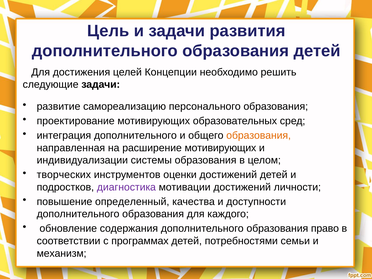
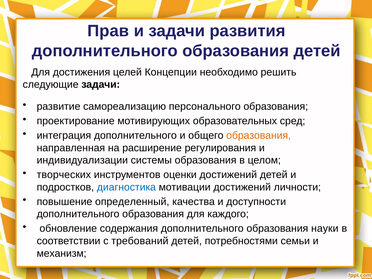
Цель: Цель -> Прав
расширение мотивирующих: мотивирующих -> регулирования
диагностика colour: purple -> blue
право: право -> науки
программах: программах -> требований
